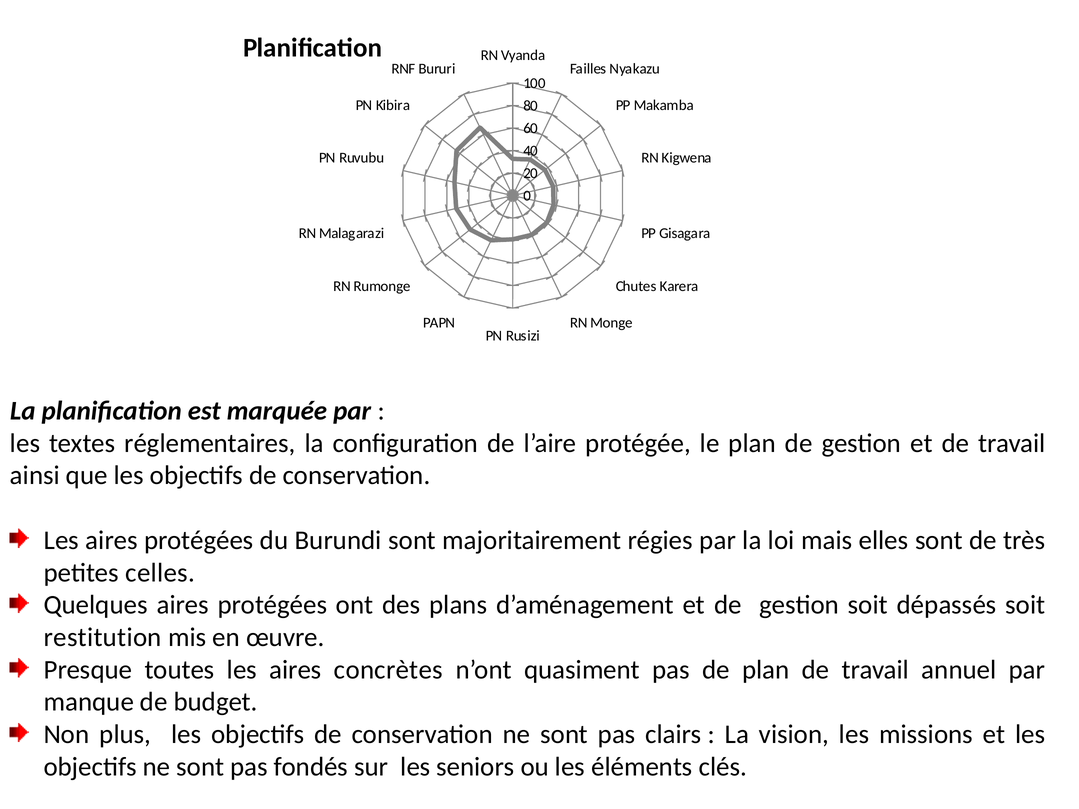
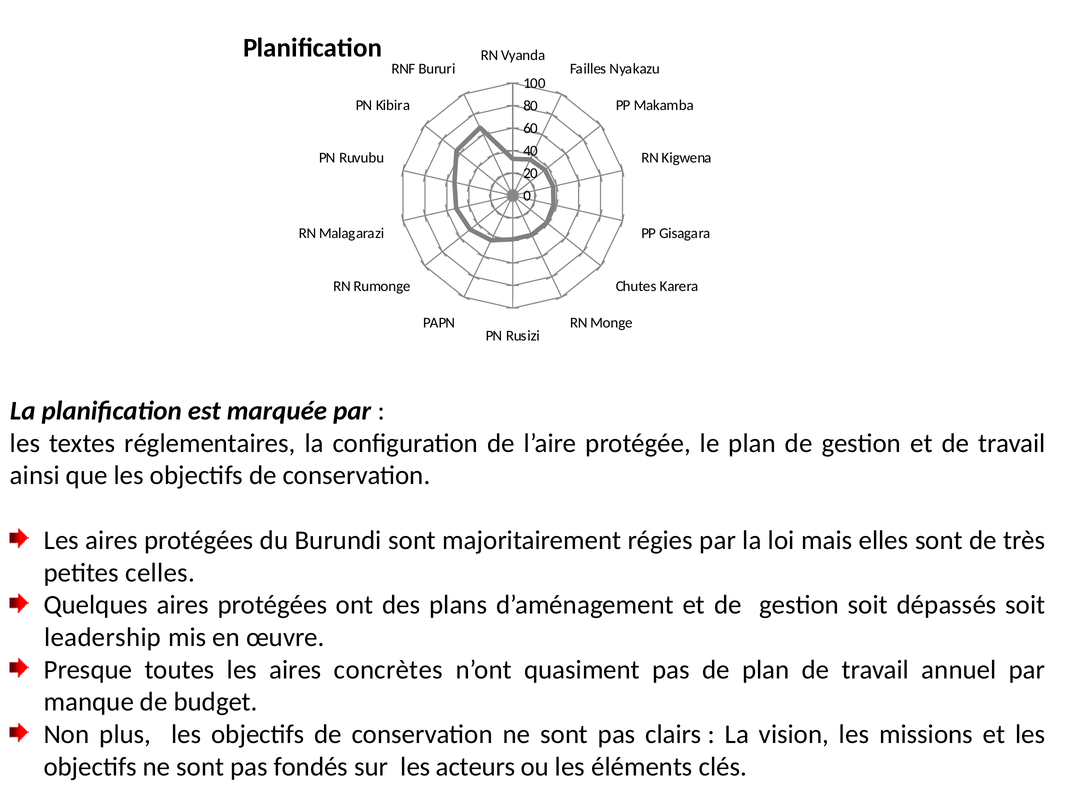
restitution: restitution -> leadership
seniors: seniors -> acteurs
